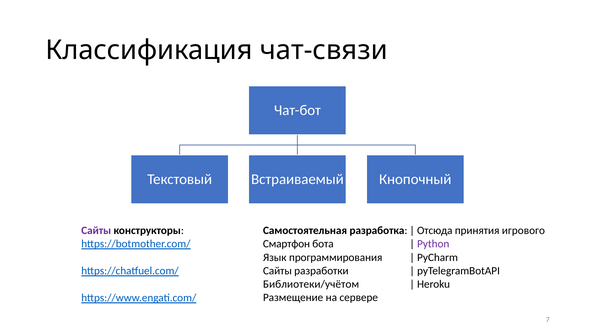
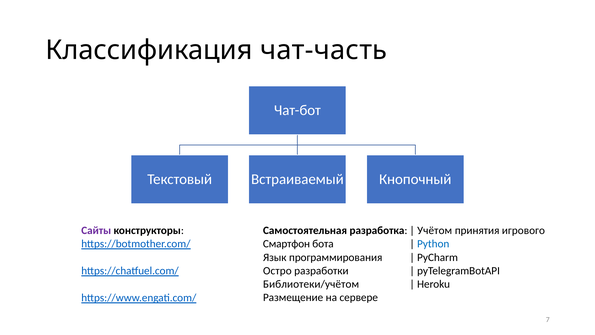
чат-связи: чат-связи -> чат-часть
Отсюда: Отсюда -> Учётом
Python colour: purple -> blue
Сайты at (277, 270): Сайты -> Остро
